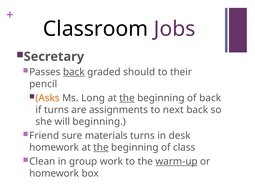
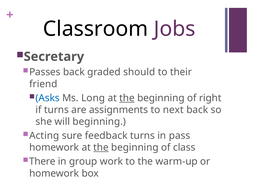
back at (74, 72) underline: present -> none
pencil: pencil -> friend
Asks colour: orange -> blue
of back: back -> right
Friend: Friend -> Acting
materials: materials -> feedback
desk: desk -> pass
Clean: Clean -> There
warm-up underline: present -> none
